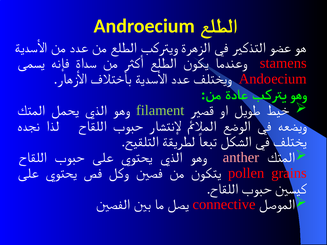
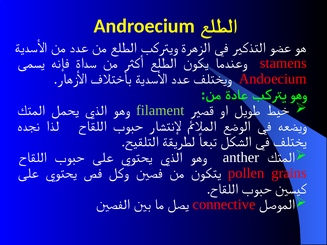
anther colour: pink -> white
